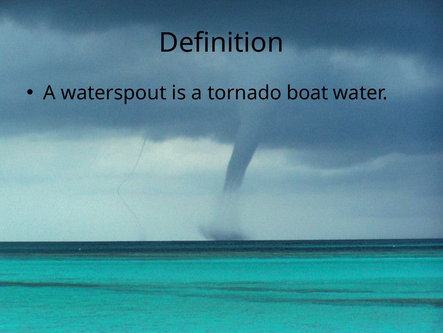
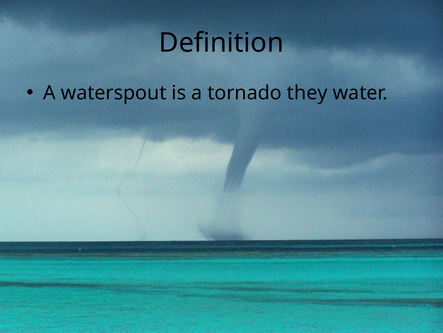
boat: boat -> they
